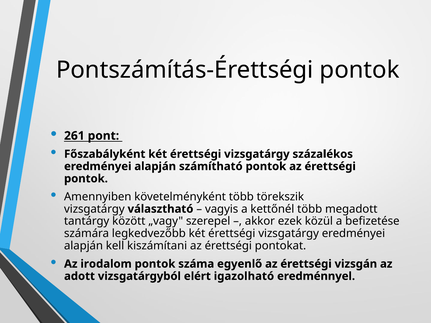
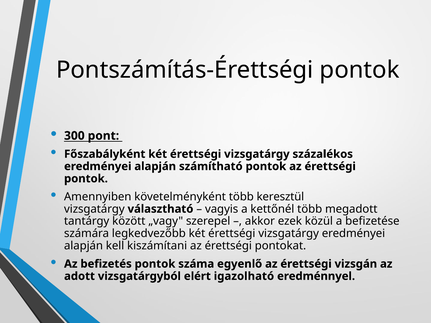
261: 261 -> 300
törekszik: törekszik -> keresztül
irodalom: irodalom -> befizetés
